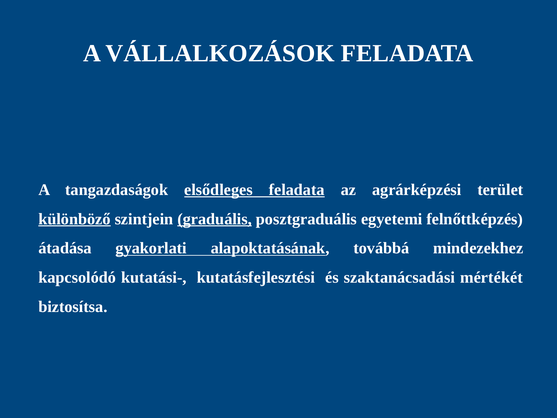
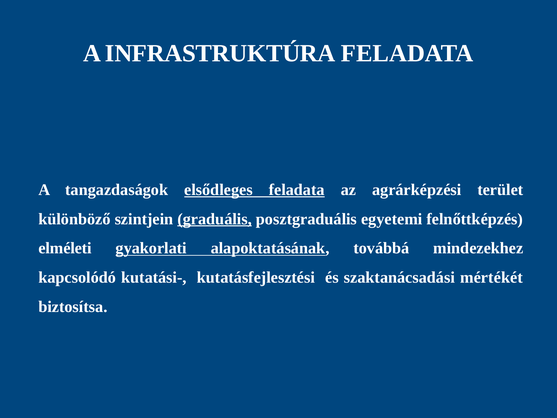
VÁLLALKOZÁSOK: VÁLLALKOZÁSOK -> INFRASTRUKTÚRA
különböző underline: present -> none
átadása: átadása -> elméleti
